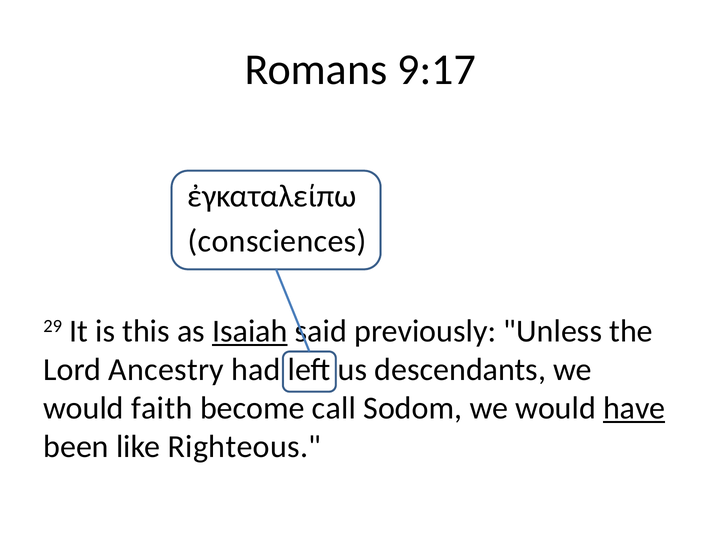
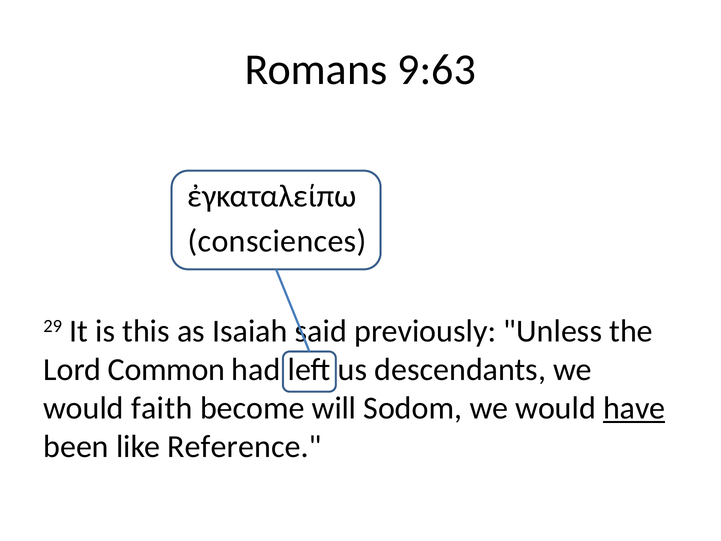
9:17: 9:17 -> 9:63
Isaiah underline: present -> none
Ancestry: Ancestry -> Common
call: call -> will
Righteous: Righteous -> Reference
